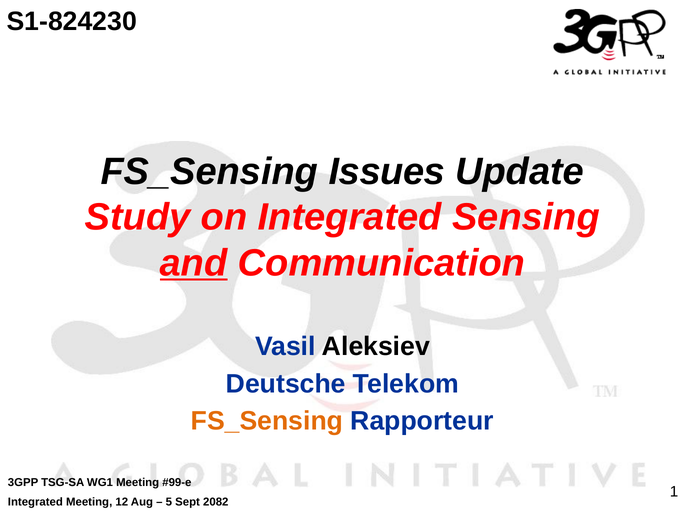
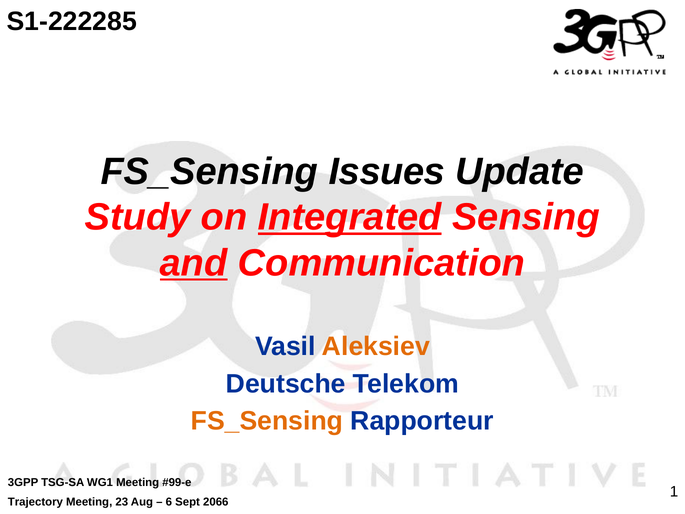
S1-824230: S1-824230 -> S1-222285
Integrated at (350, 217) underline: none -> present
Aleksiev colour: black -> orange
Integrated at (35, 502): Integrated -> Trajectory
12: 12 -> 23
5: 5 -> 6
2082: 2082 -> 2066
